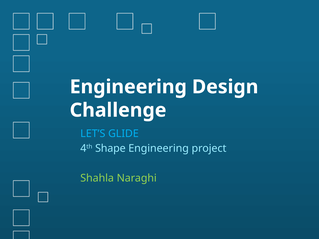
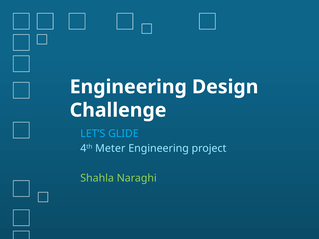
Shape: Shape -> Meter
